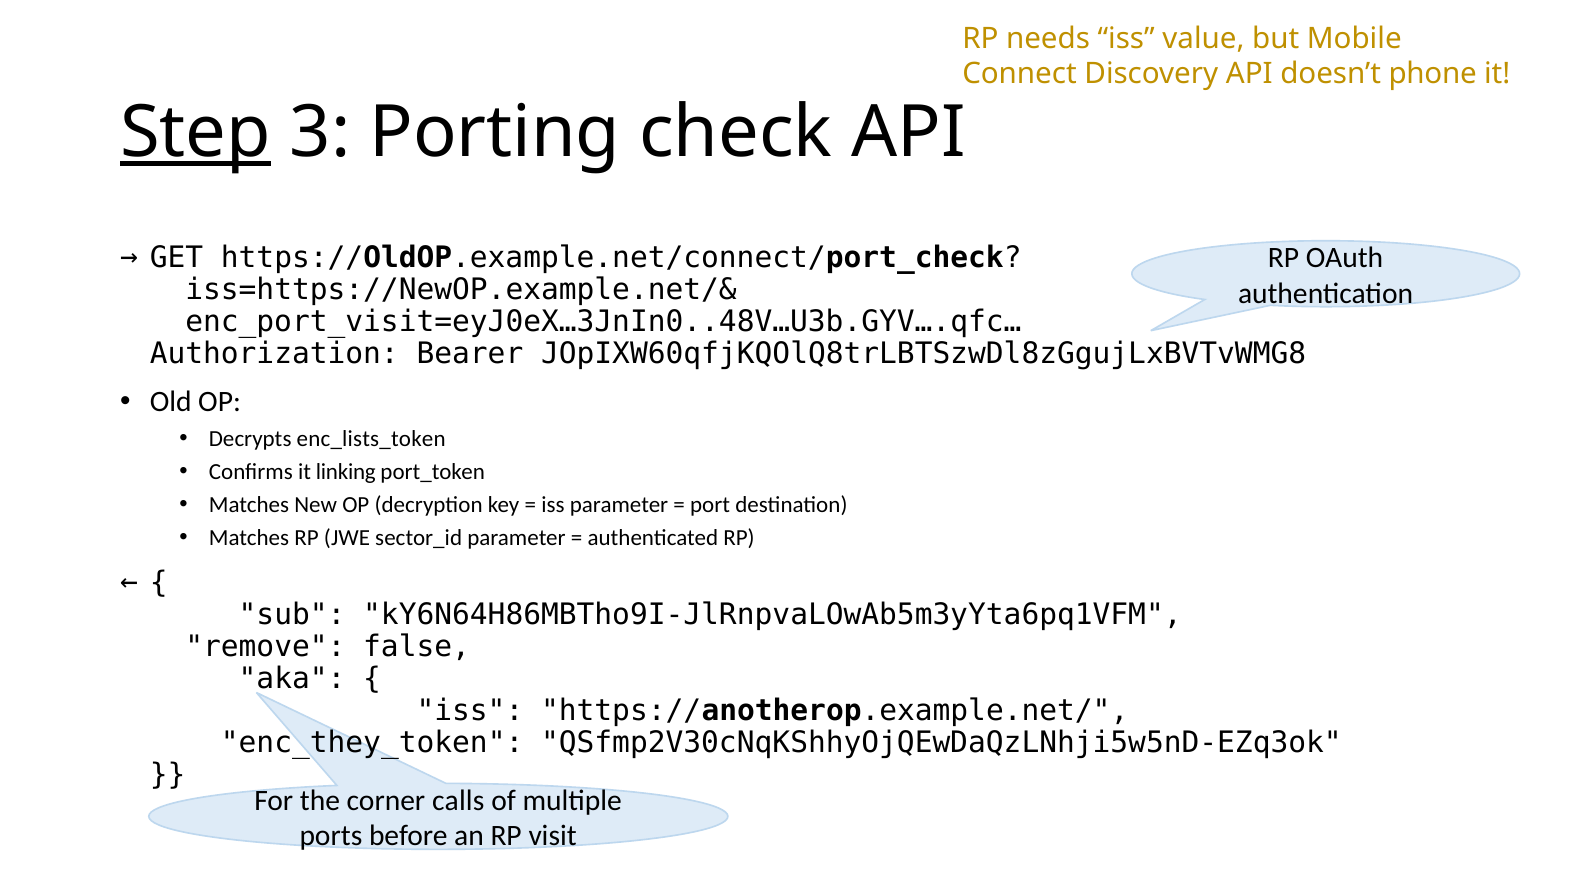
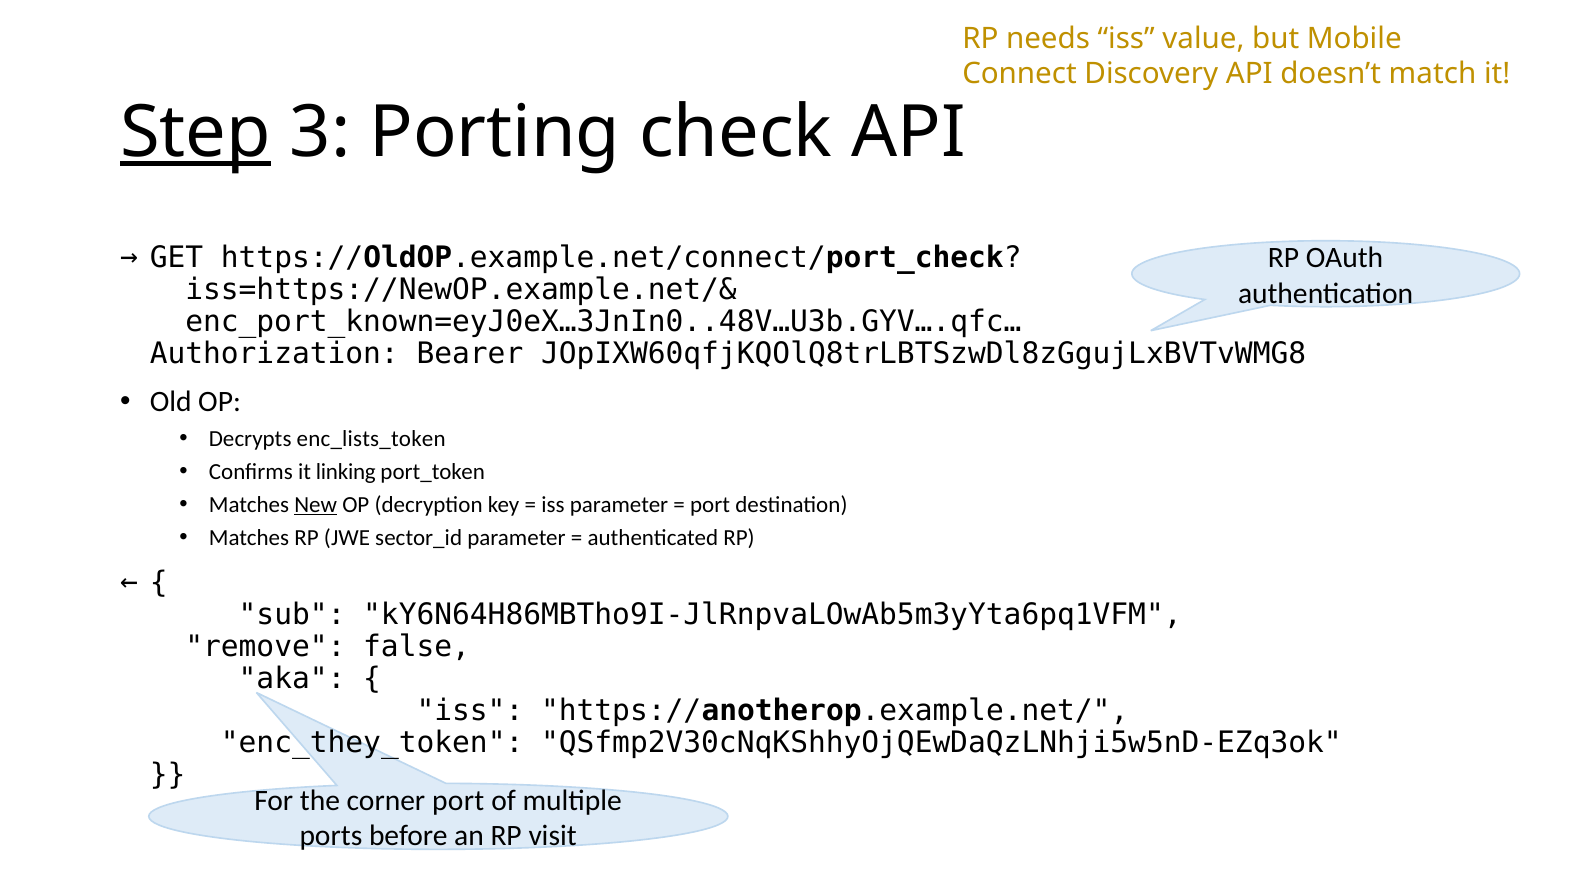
phone: phone -> match
enc_port_visit=eyJ0eX…3JnIn0..48V…U3b.GYV….qfc…: enc_port_visit=eyJ0eX…3JnIn0..48V…U3b.GYV….qfc… -> enc_port_known=eyJ0eX…3JnIn0..48V…U3b.GYV….qfc…
New underline: none -> present
corner calls: calls -> port
